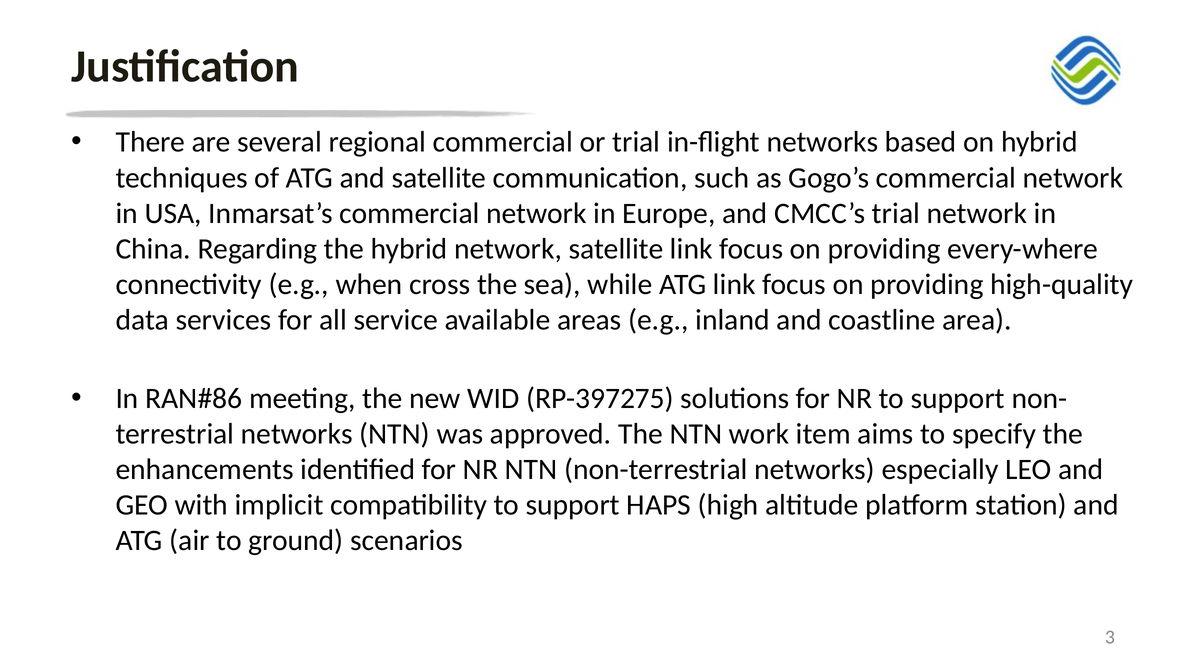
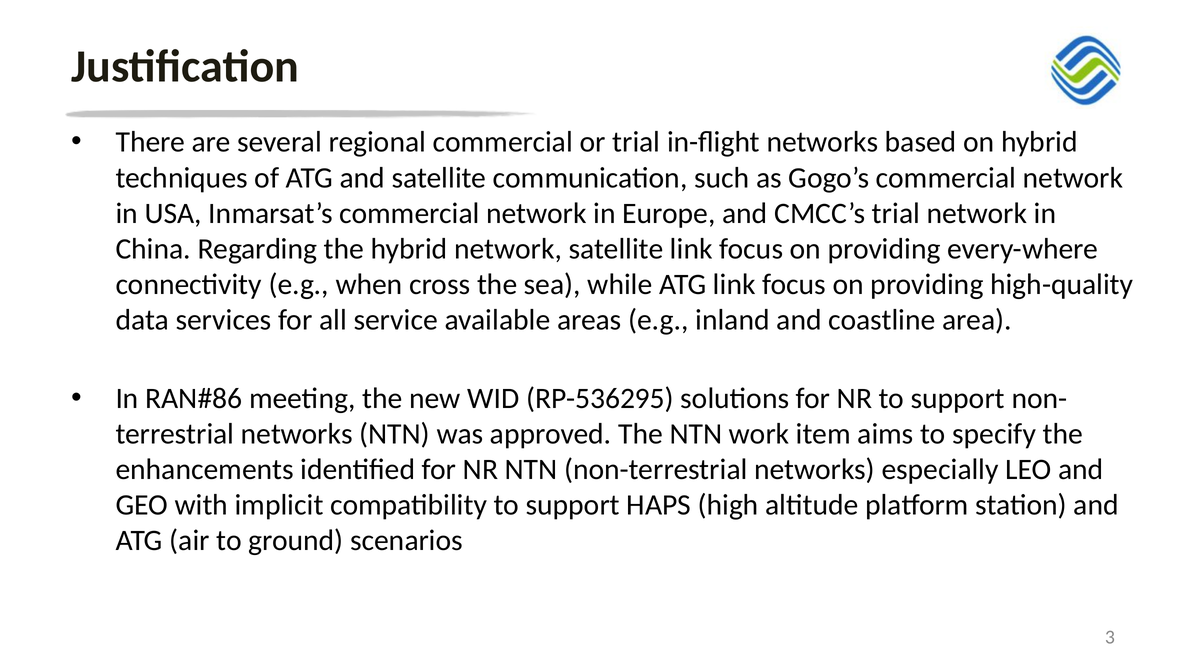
RP-397275: RP-397275 -> RP-536295
